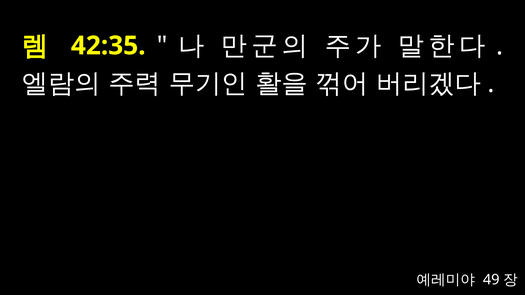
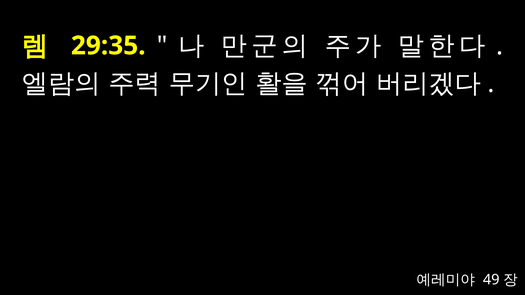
42:35: 42:35 -> 29:35
